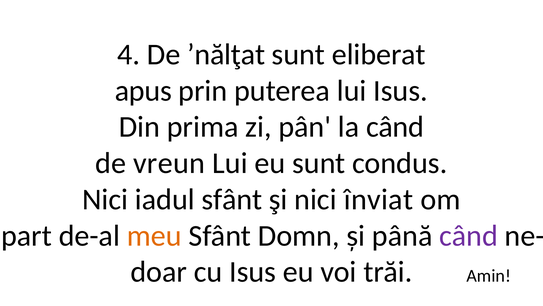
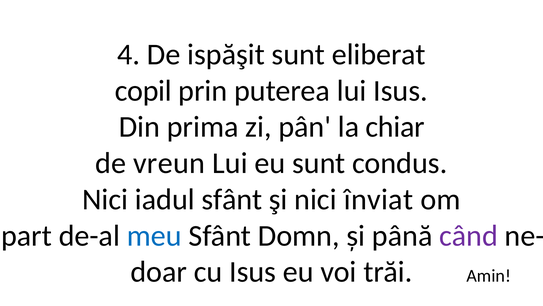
ʼnălţat: ʼnălţat -> ispăşit
apus: apus -> copil
la când: când -> chiar
meu colour: orange -> blue
